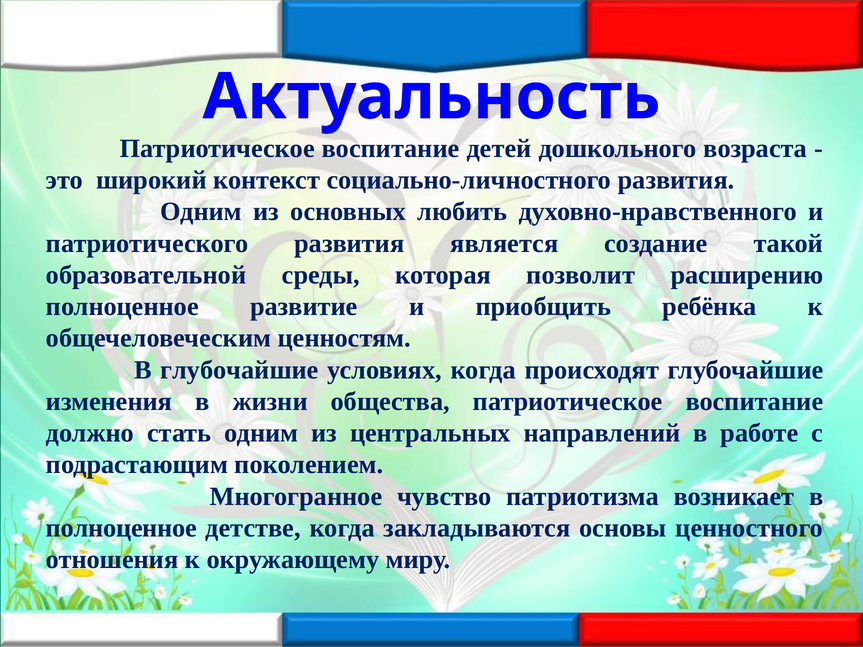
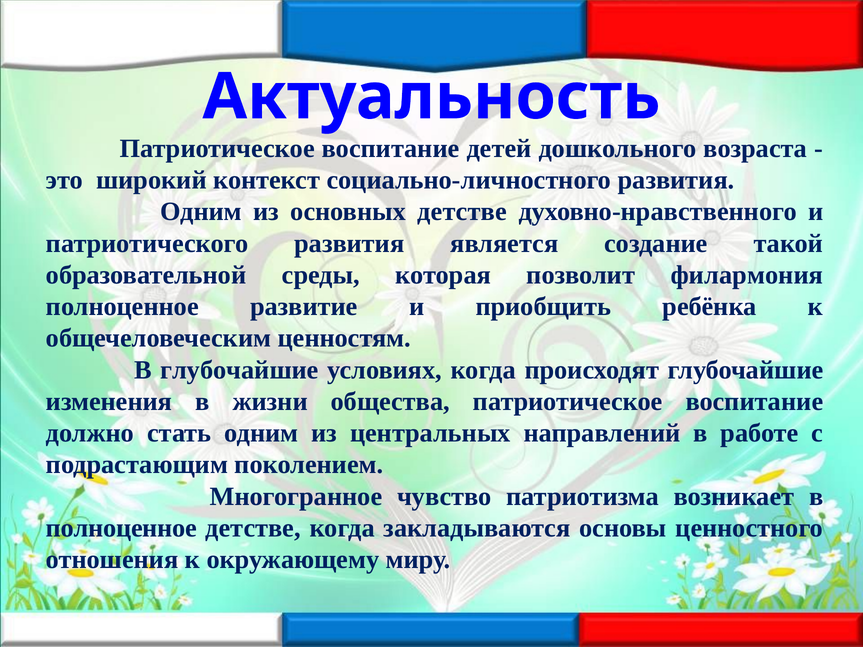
основных любить: любить -> детстве
расширению: расширению -> филармония
